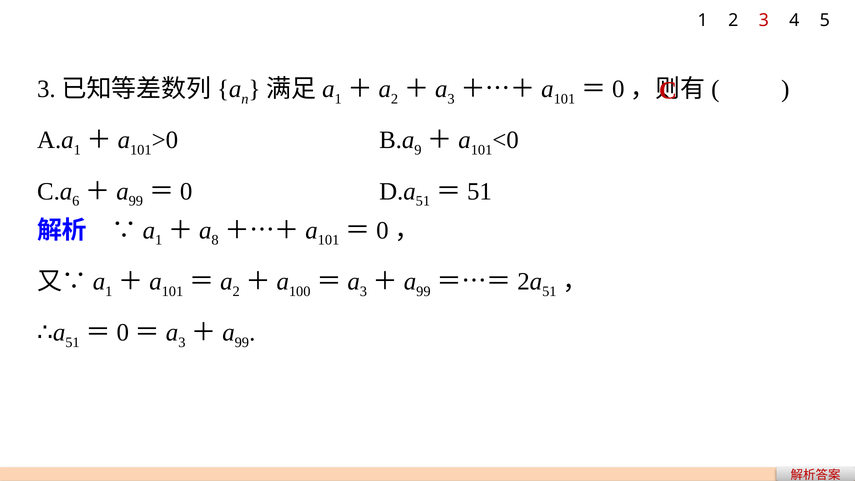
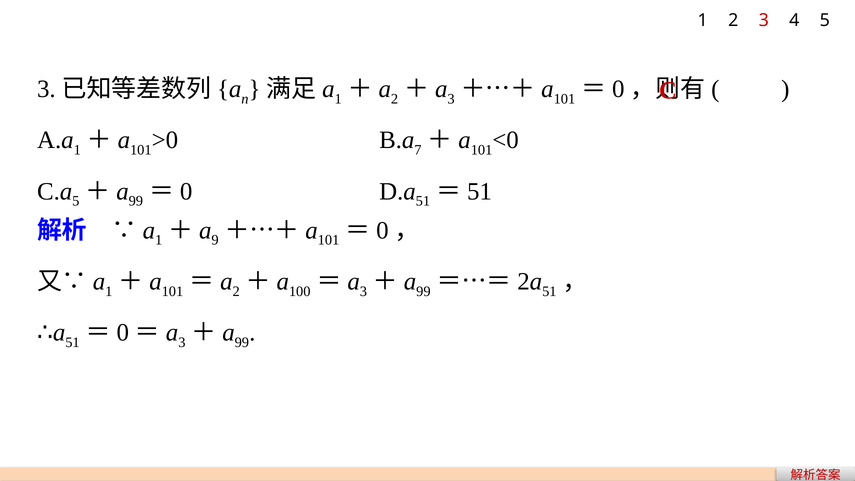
9: 9 -> 7
6 at (76, 201): 6 -> 5
8: 8 -> 9
